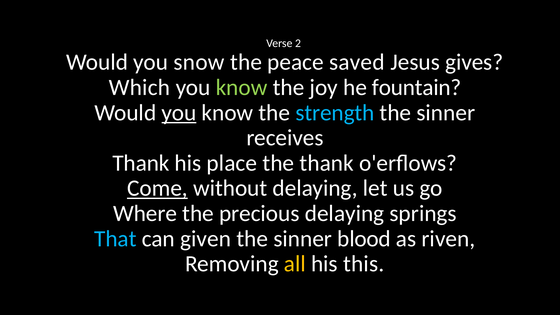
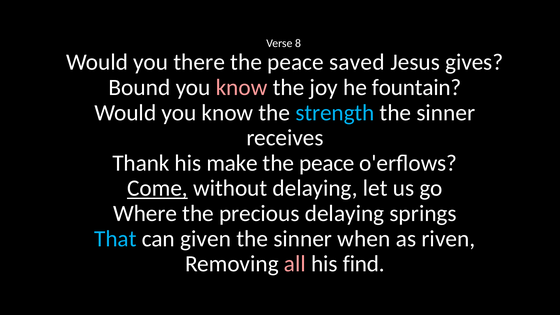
2: 2 -> 8
snow: snow -> there
Which: Which -> Bound
know at (242, 87) colour: light green -> pink
you at (179, 113) underline: present -> none
place: place -> make
thank at (327, 163): thank -> peace
blood: blood -> when
all colour: yellow -> pink
this: this -> find
